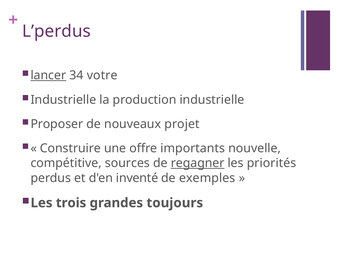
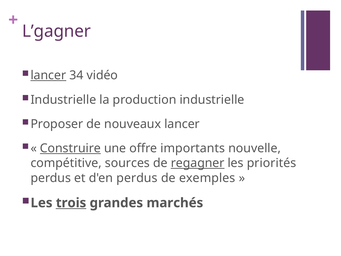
L’perdus: L’perdus -> L’gagner
votre: votre -> vidéo
nouveaux projet: projet -> lancer
Construire underline: none -> present
d'en inventé: inventé -> perdus
trois underline: none -> present
toujours: toujours -> marchés
